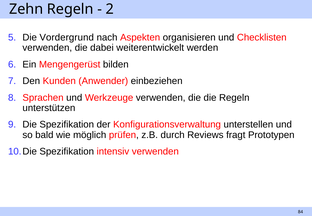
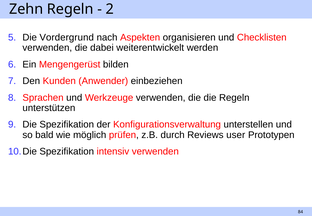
fragt: fragt -> user
